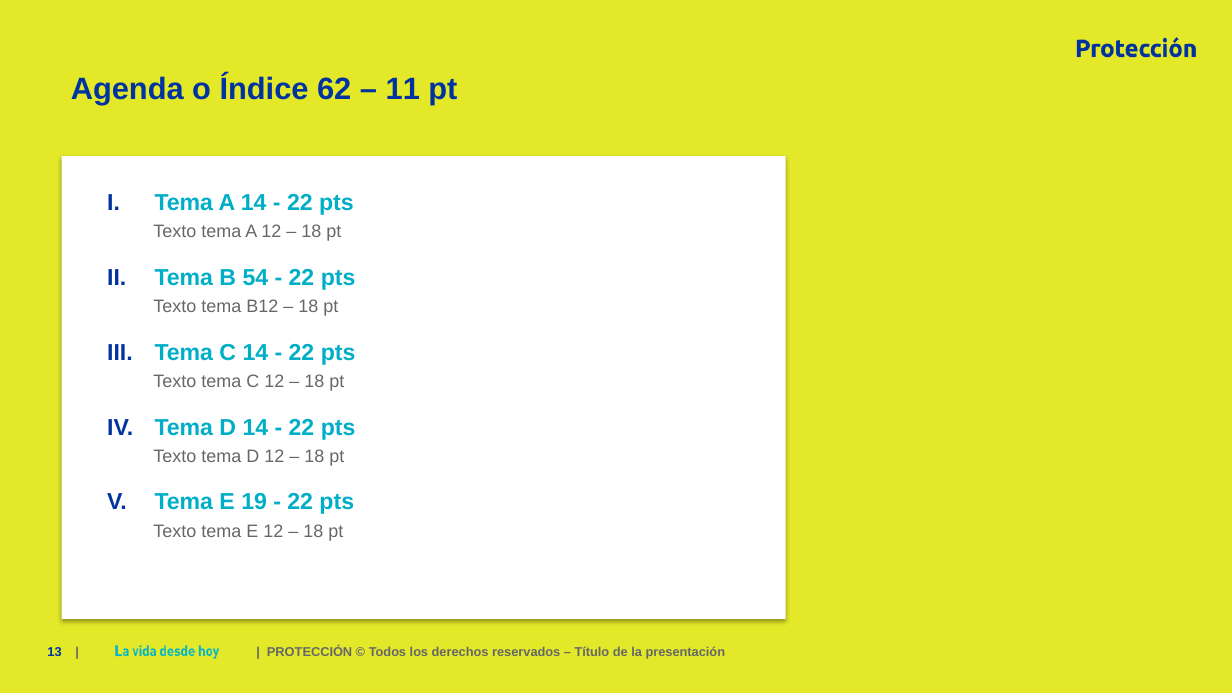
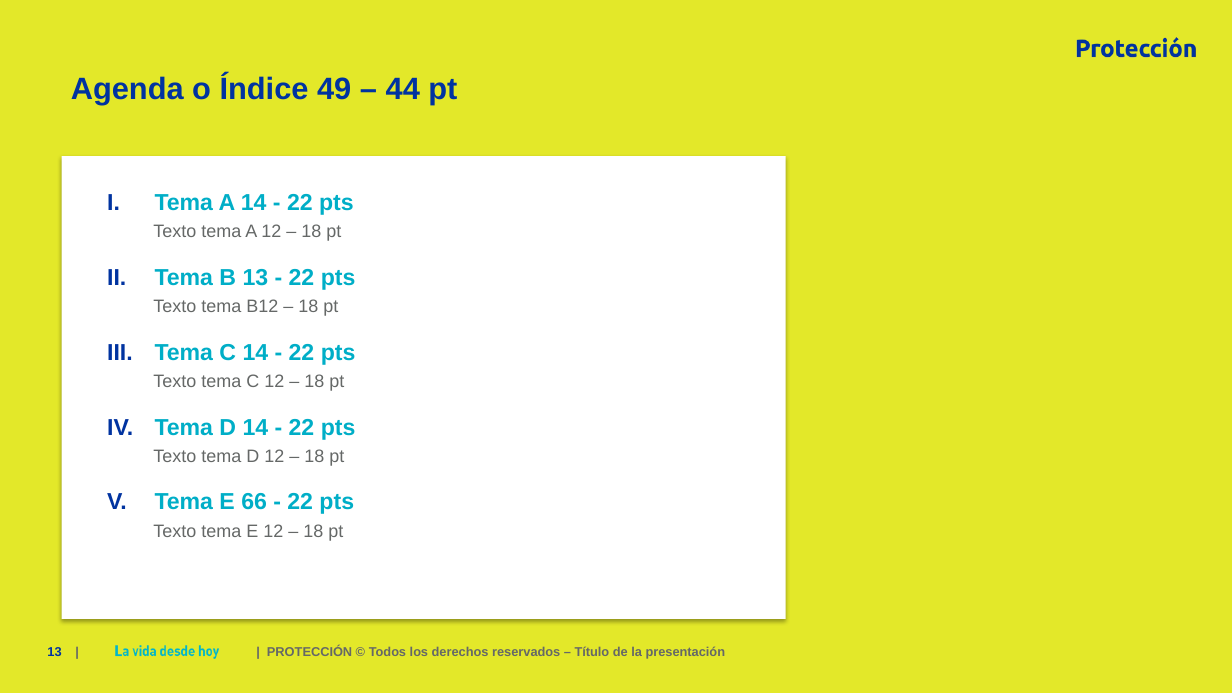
62: 62 -> 49
11: 11 -> 44
B 54: 54 -> 13
19: 19 -> 66
